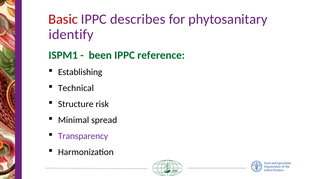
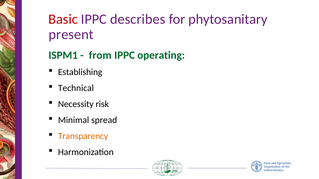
identify: identify -> present
been: been -> from
reference: reference -> operating
Structure: Structure -> Necessity
Transparency colour: purple -> orange
